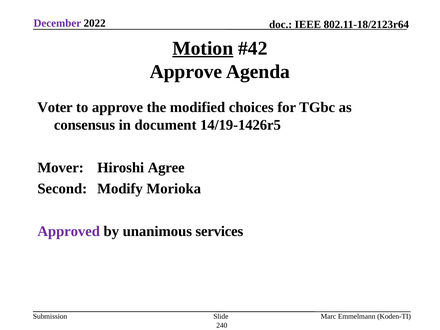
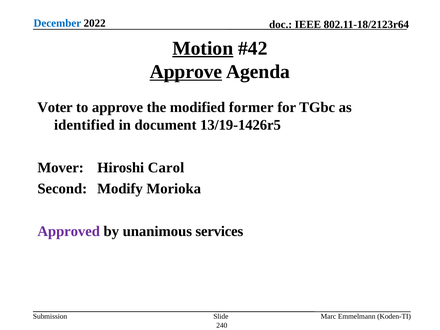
December colour: purple -> blue
Approve at (186, 72) underline: none -> present
choices: choices -> former
consensus: consensus -> identified
14/19-1426r5: 14/19-1426r5 -> 13/19-1426r5
Agree: Agree -> Carol
